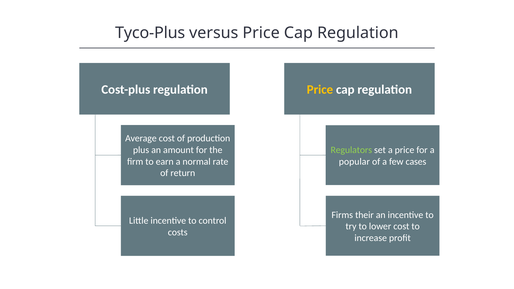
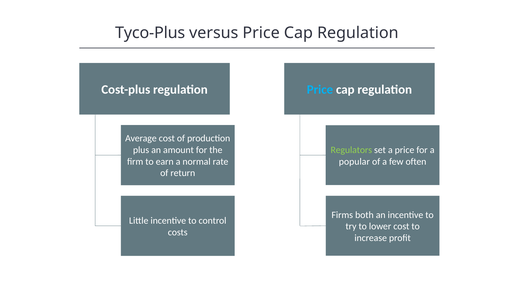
Price at (320, 90) colour: yellow -> light blue
cases: cases -> often
their: their -> both
